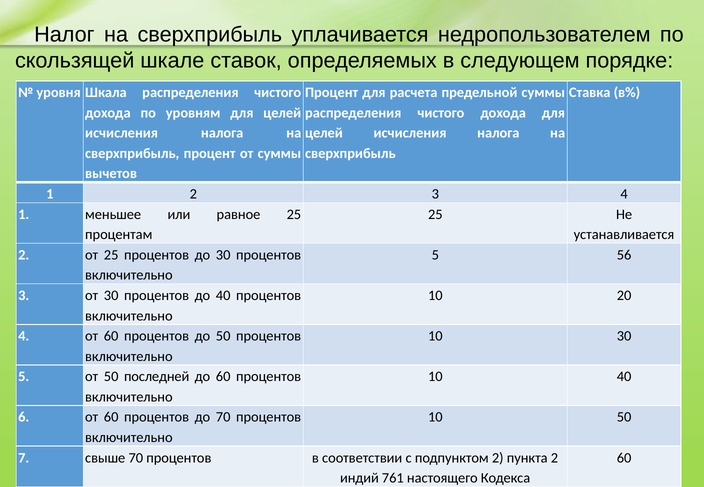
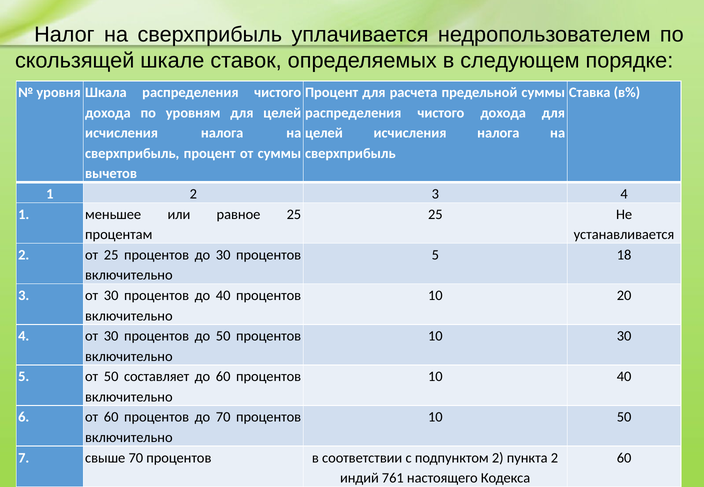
56: 56 -> 18
4 от 60: 60 -> 30
последней: последней -> составляет
